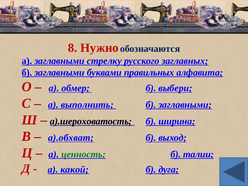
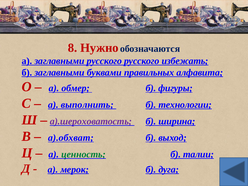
заглавными стрелку: стрелку -> русского
заглавных: заглавных -> избежать
выбери: выбери -> фигуры
заглавными at (185, 105): заглавными -> технологии
а).шероховатость colour: black -> purple
какой: какой -> мерок
